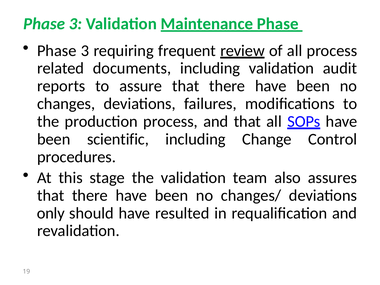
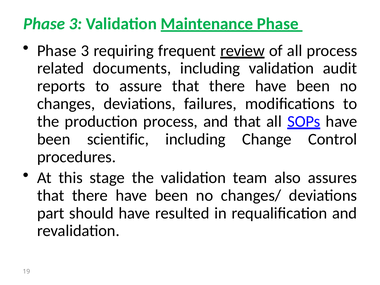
only: only -> part
